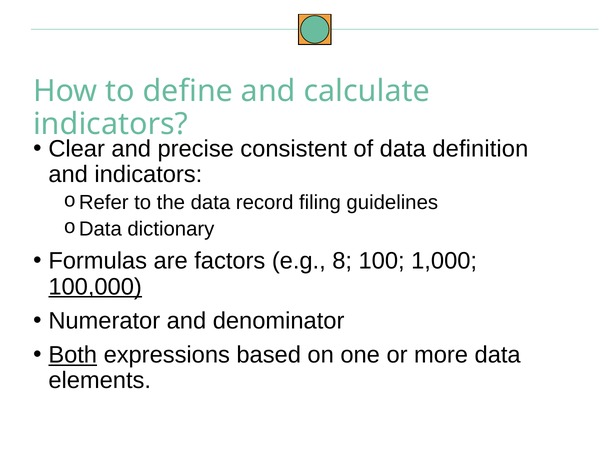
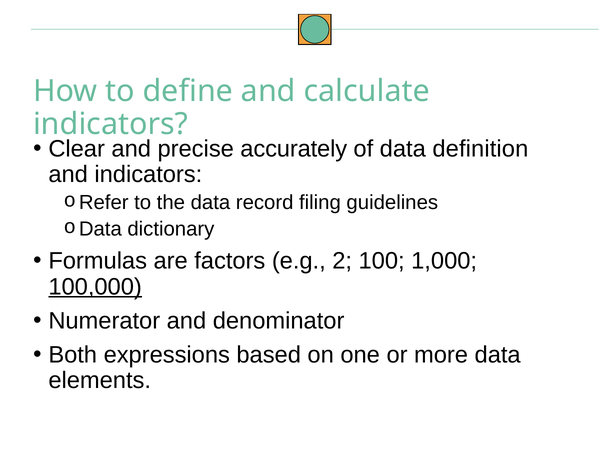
consistent: consistent -> accurately
8: 8 -> 2
Both underline: present -> none
